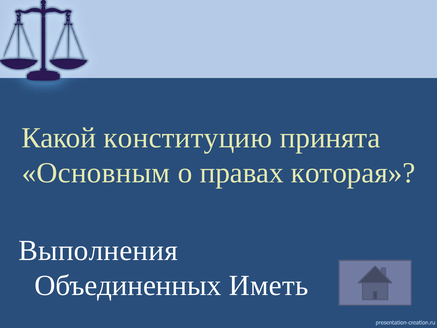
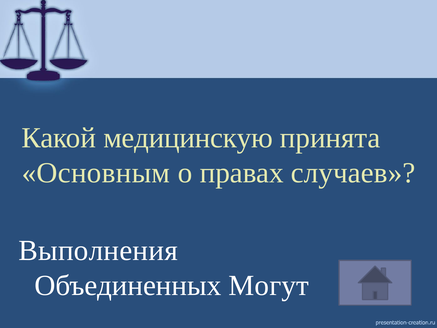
конституцию: конституцию -> медицинскую
которая: которая -> случаев
Иметь: Иметь -> Могут
